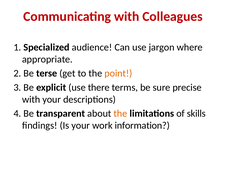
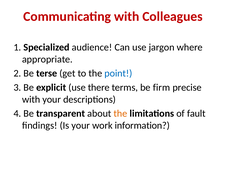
point colour: orange -> blue
sure: sure -> firm
skills: skills -> fault
